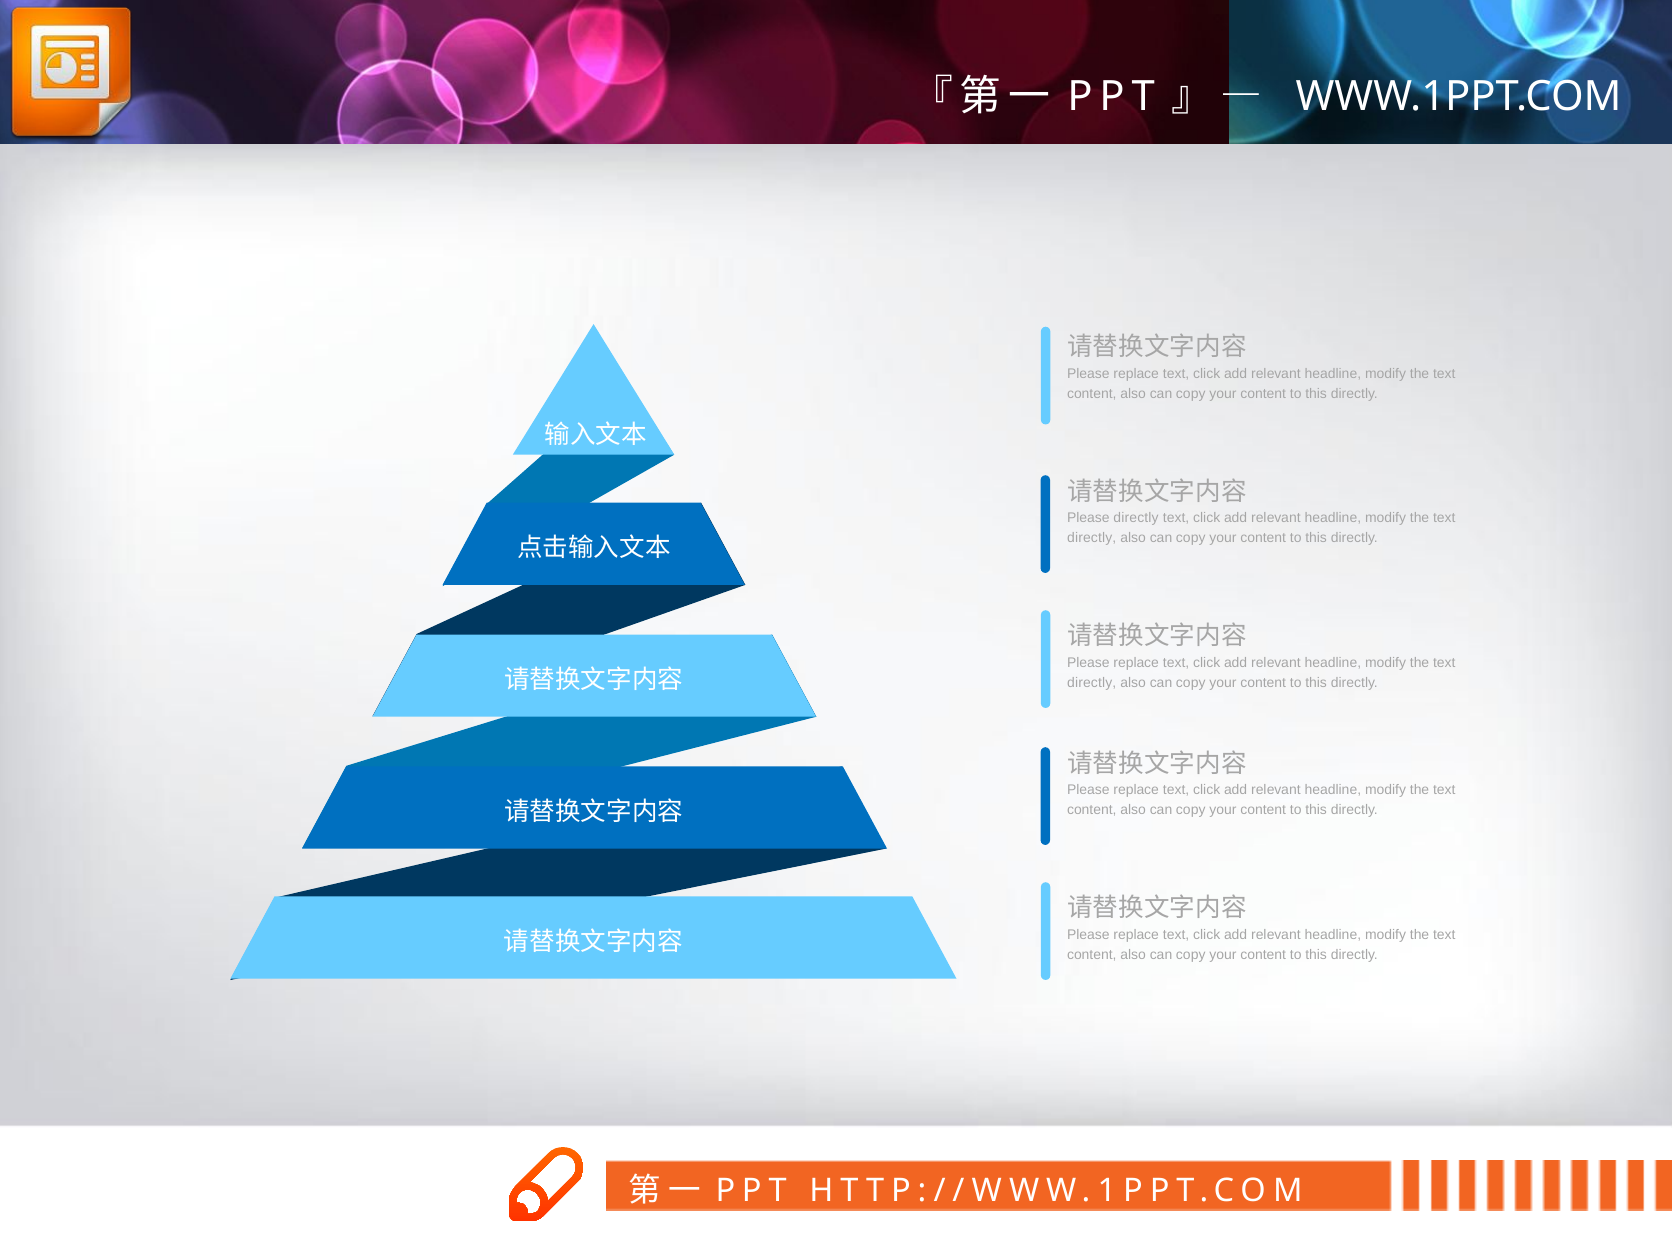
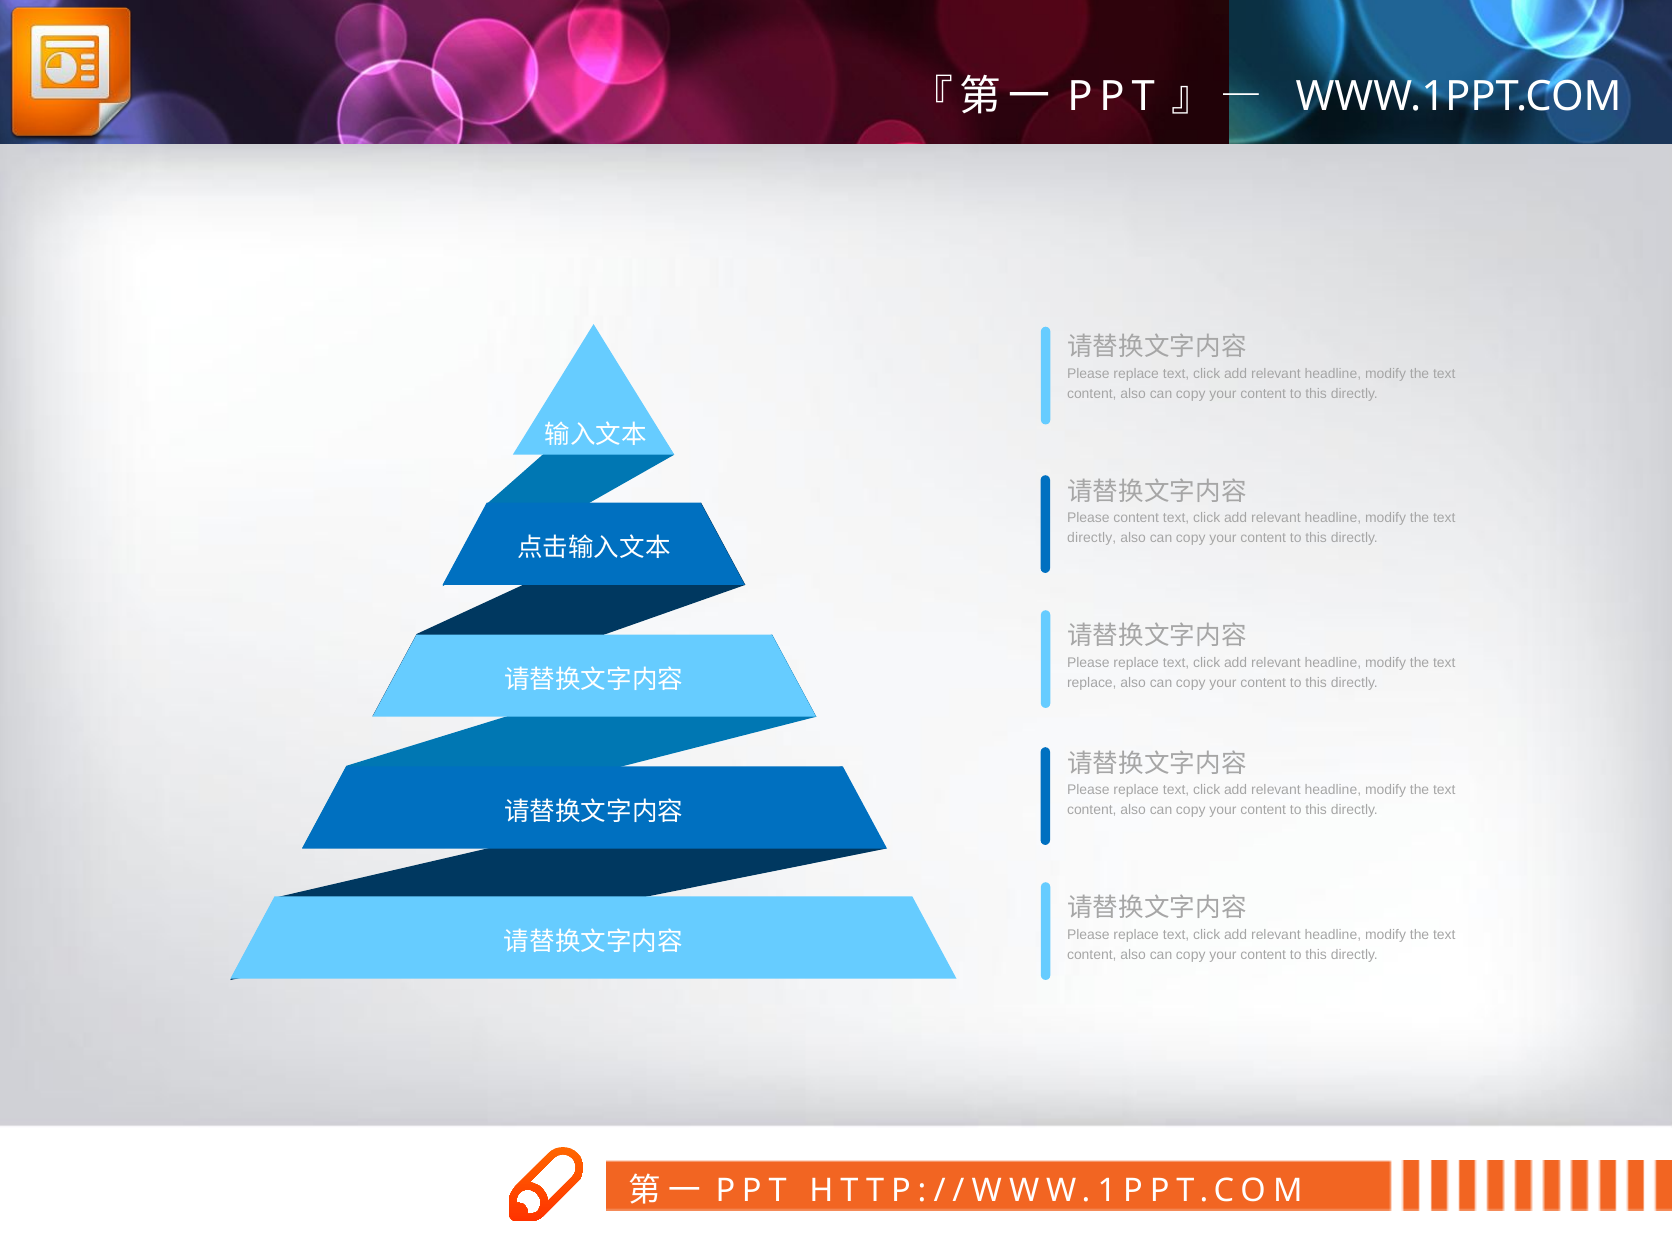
Please directly: directly -> content
directly at (1092, 683): directly -> replace
